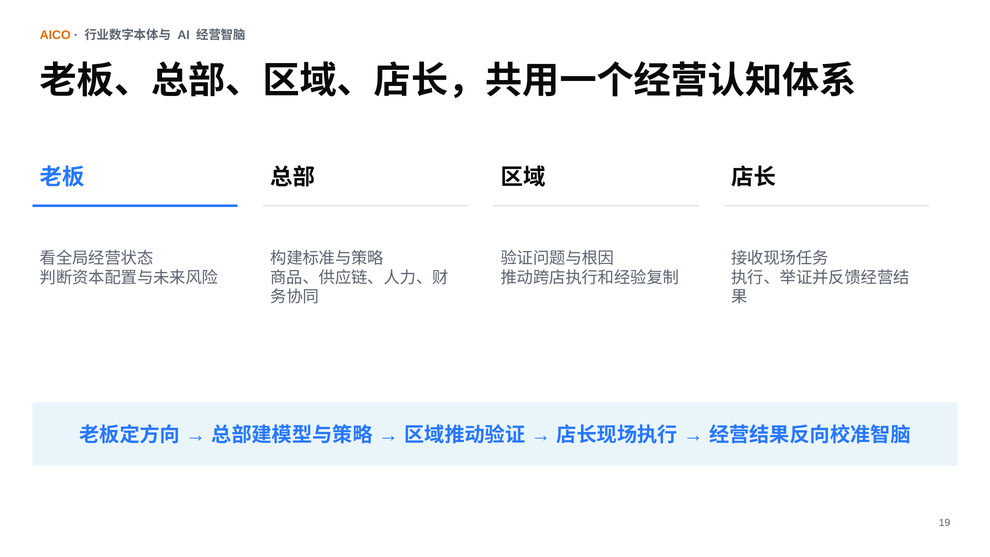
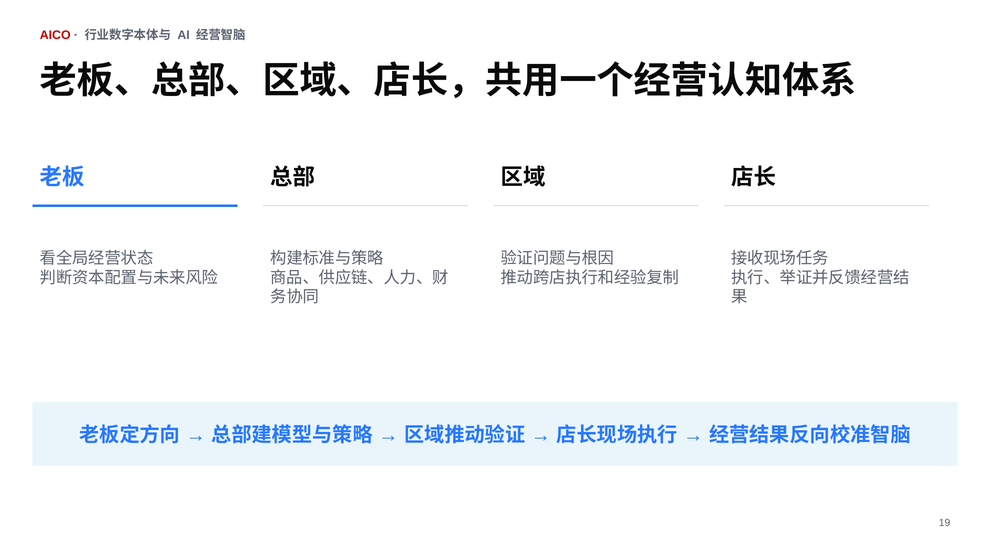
AICO colour: orange -> red
